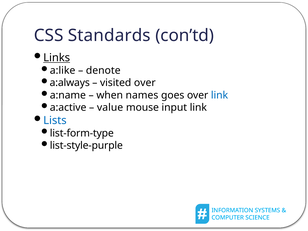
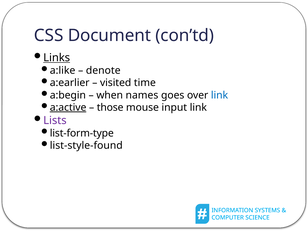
Standards: Standards -> Document
a:always: a:always -> a:earlier
visited over: over -> time
a:name: a:name -> a:begin
a:active underline: none -> present
value: value -> those
Lists colour: blue -> purple
list-style-purple: list-style-purple -> list-style-found
